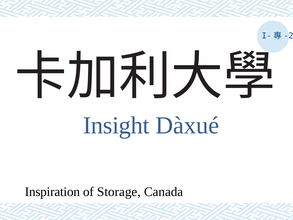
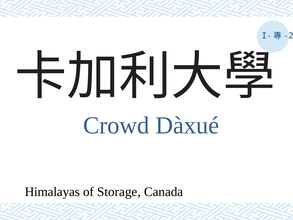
Insight: Insight -> Crowd
Inspiration: Inspiration -> Himalayas
